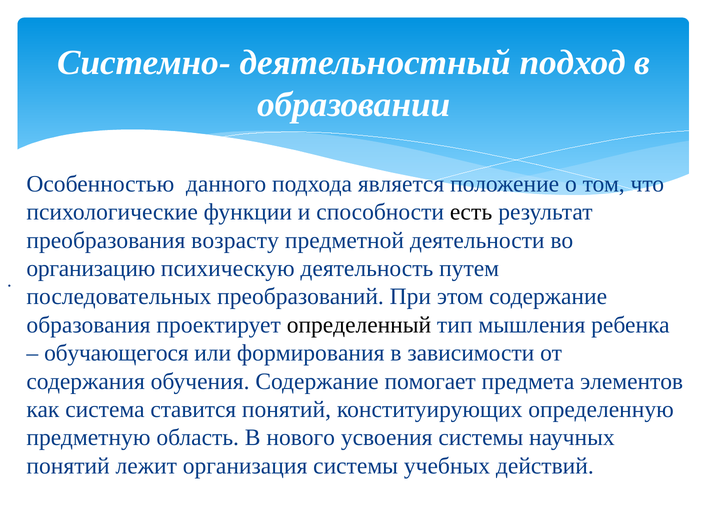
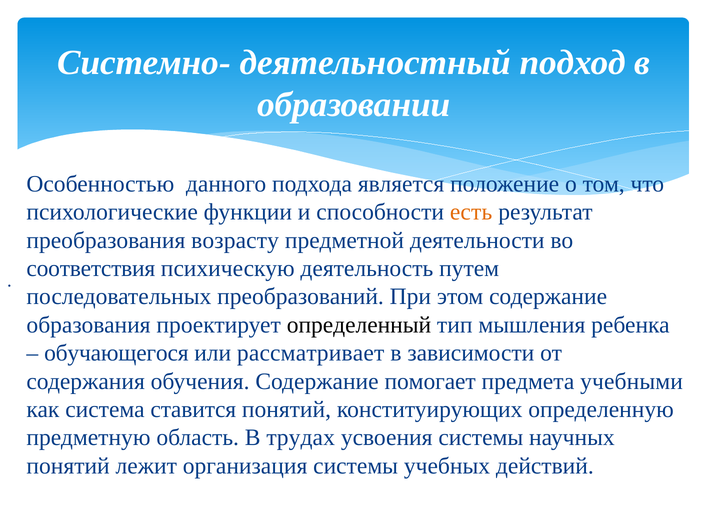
есть colour: black -> orange
организацию: организацию -> соответствия
формирования: формирования -> рассматривает
элементов: элементов -> учебными
нового: нового -> трудах
